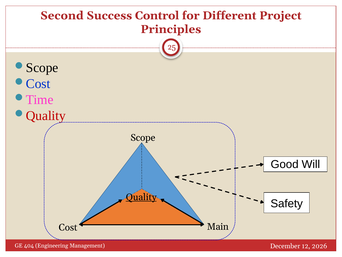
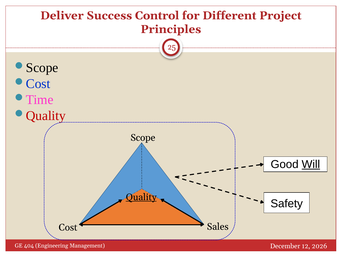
Second: Second -> Deliver
Will underline: none -> present
Main: Main -> Sales
